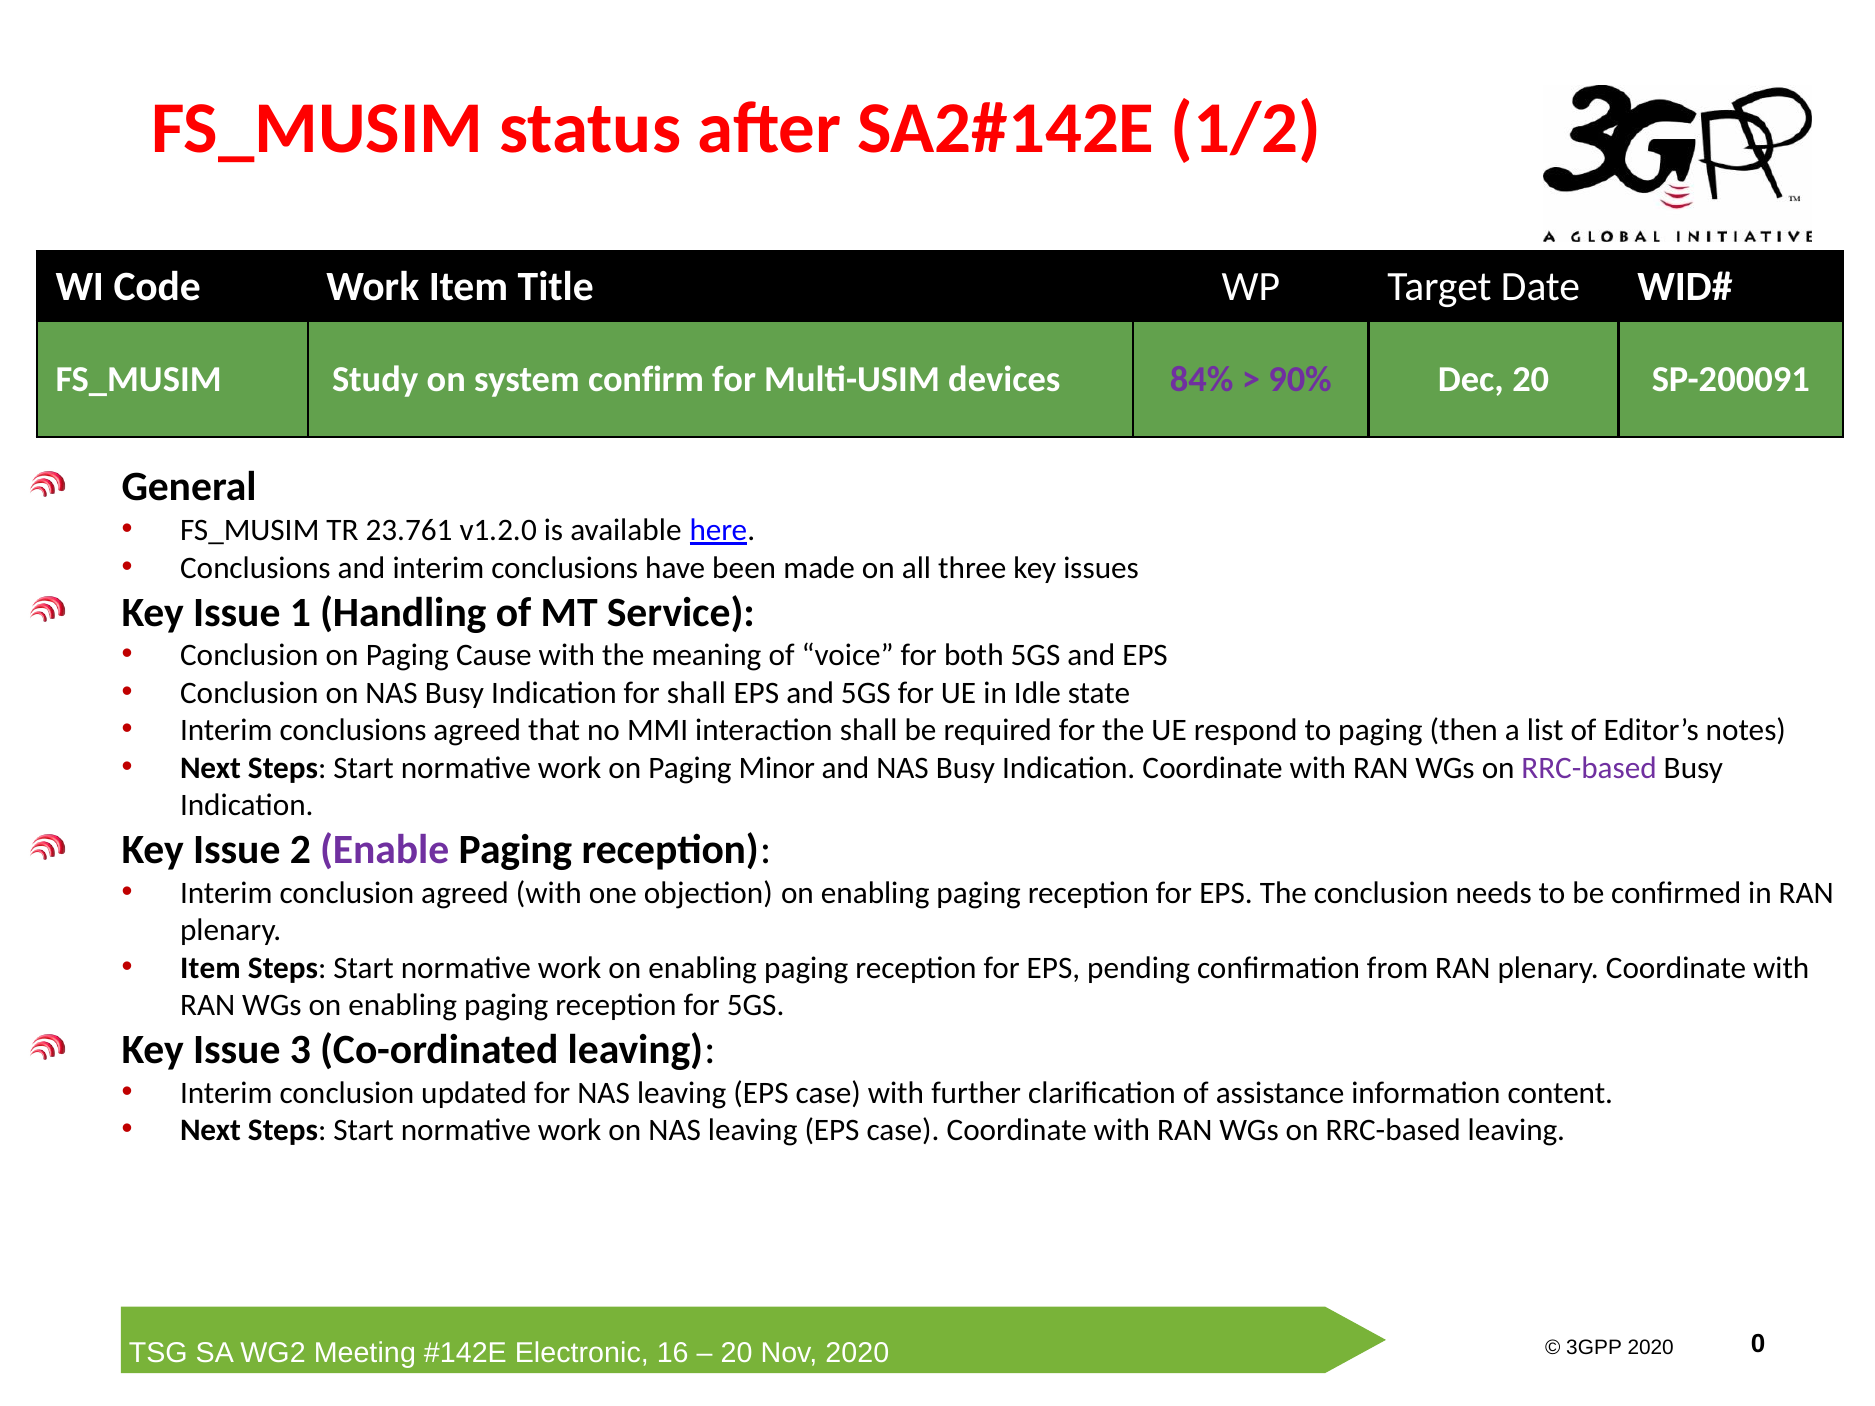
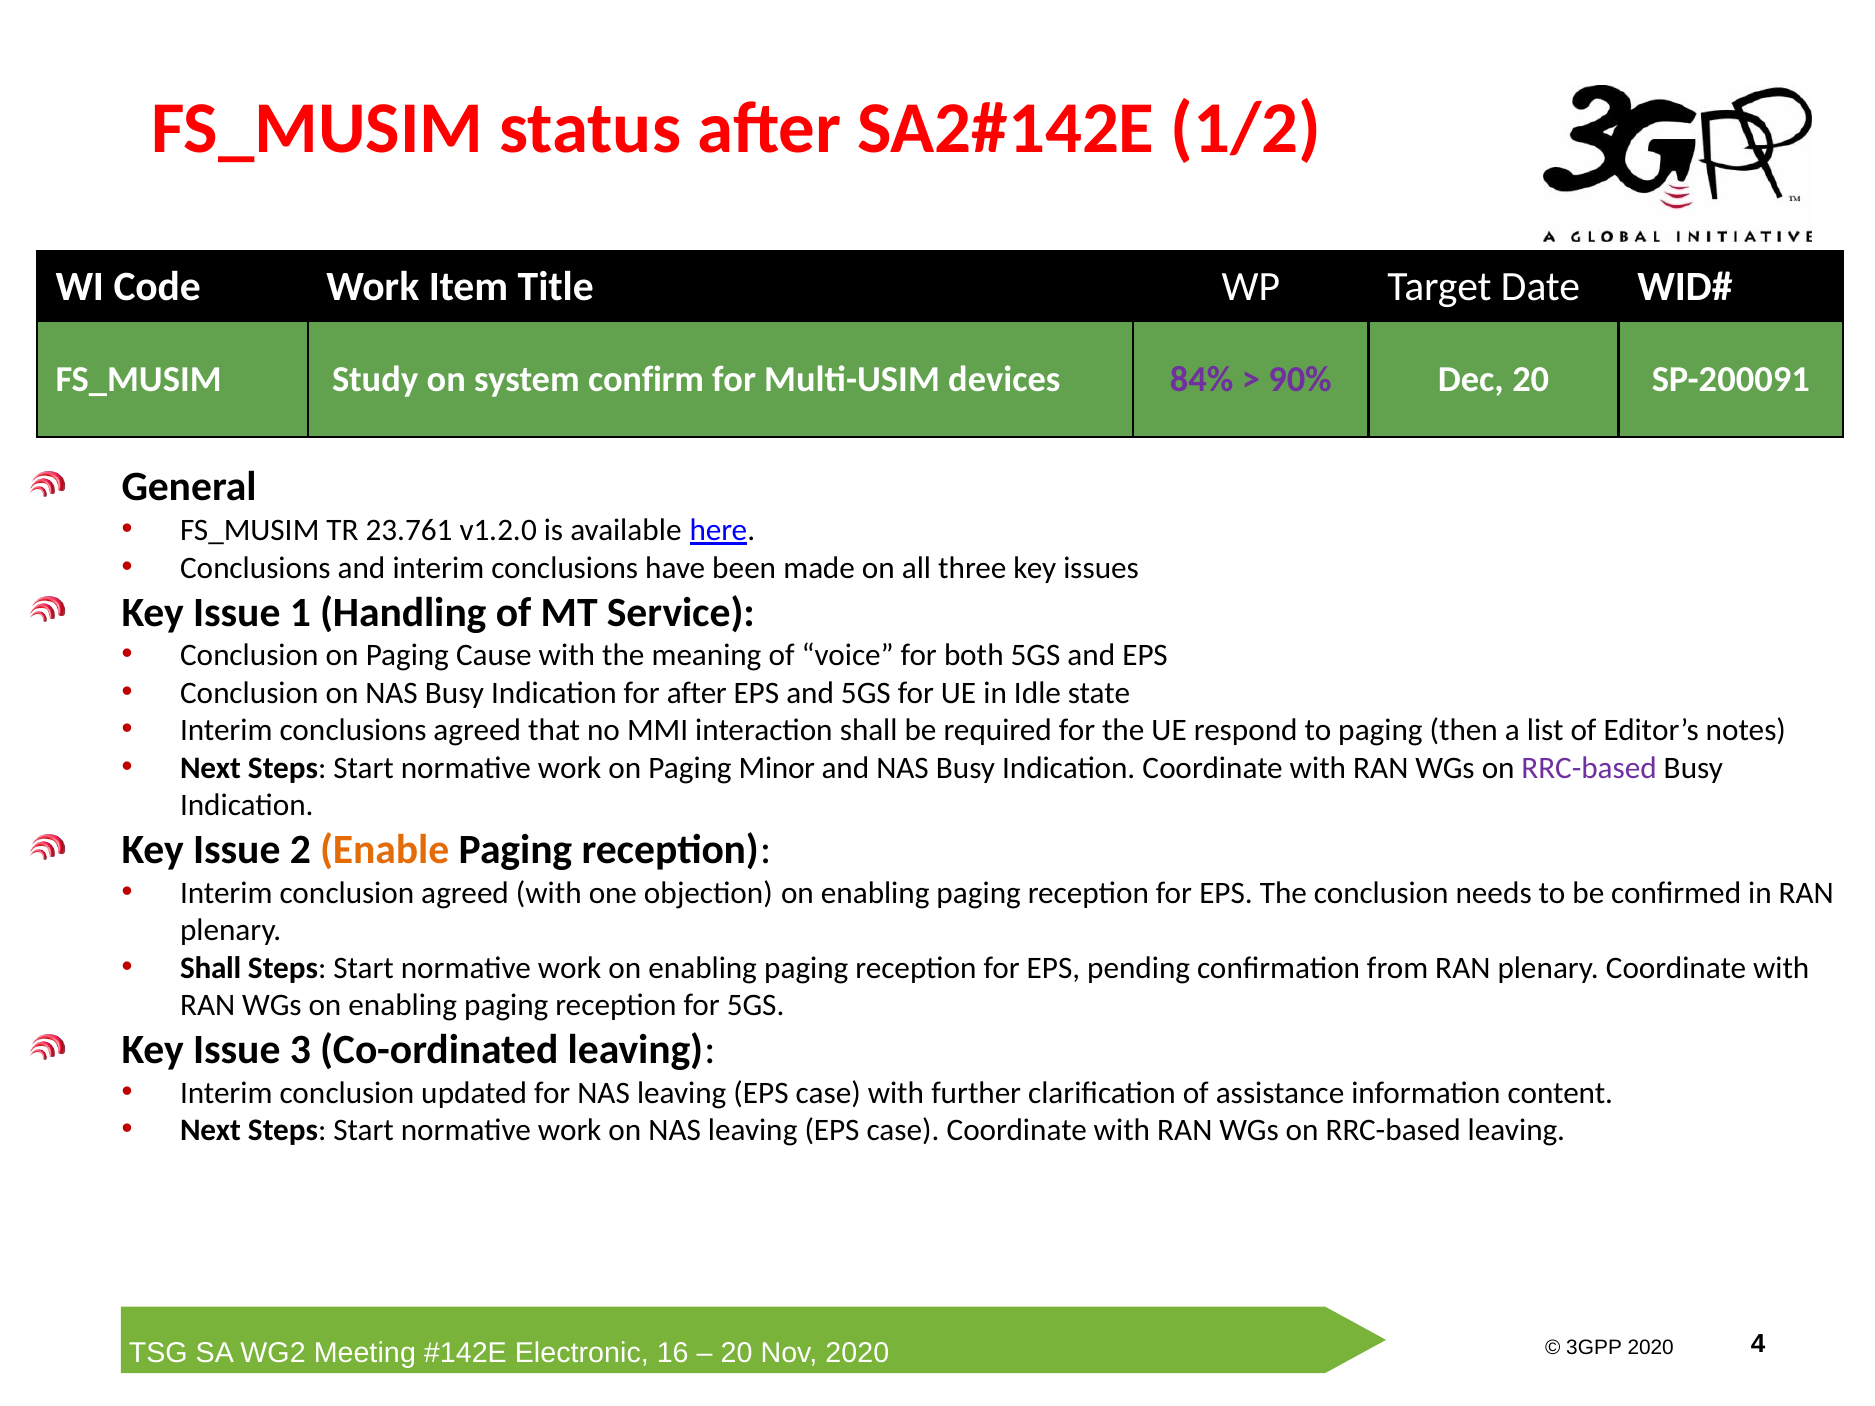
for shall: shall -> after
Enable colour: purple -> orange
Item at (210, 968): Item -> Shall
0: 0 -> 4
